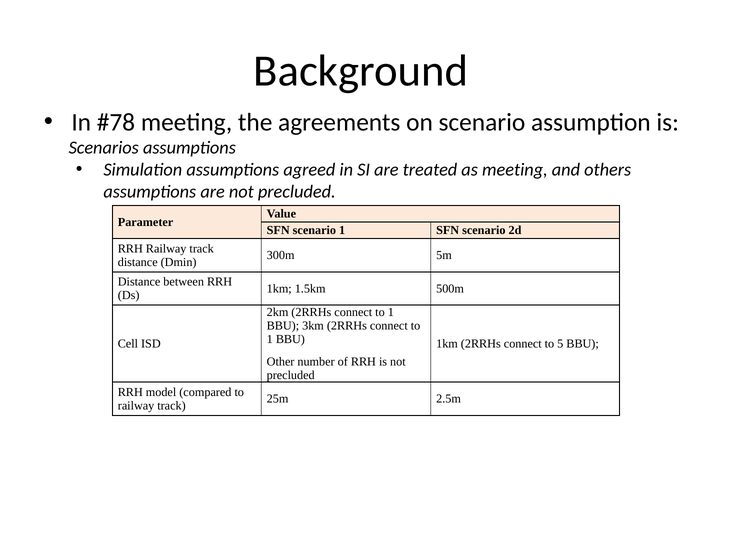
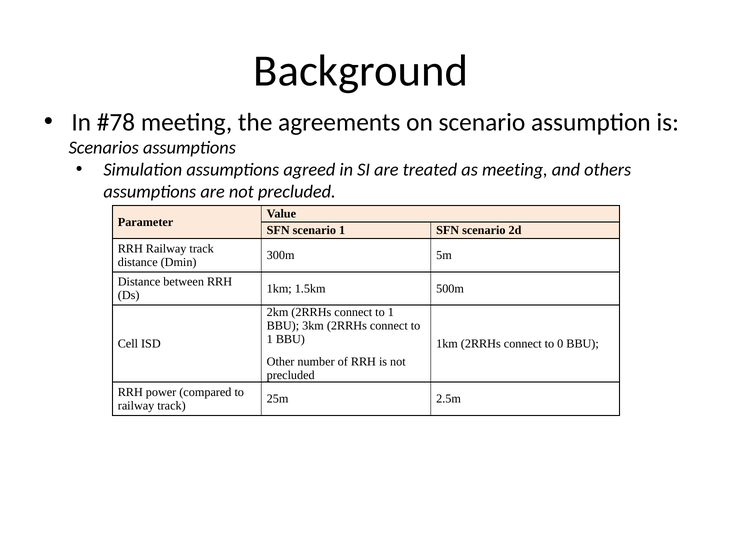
5: 5 -> 0
model: model -> power
